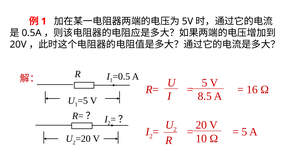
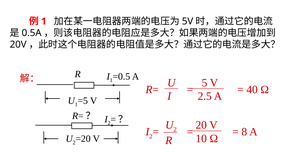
16: 16 -> 40
8.5: 8.5 -> 2.5
5 at (244, 132): 5 -> 8
